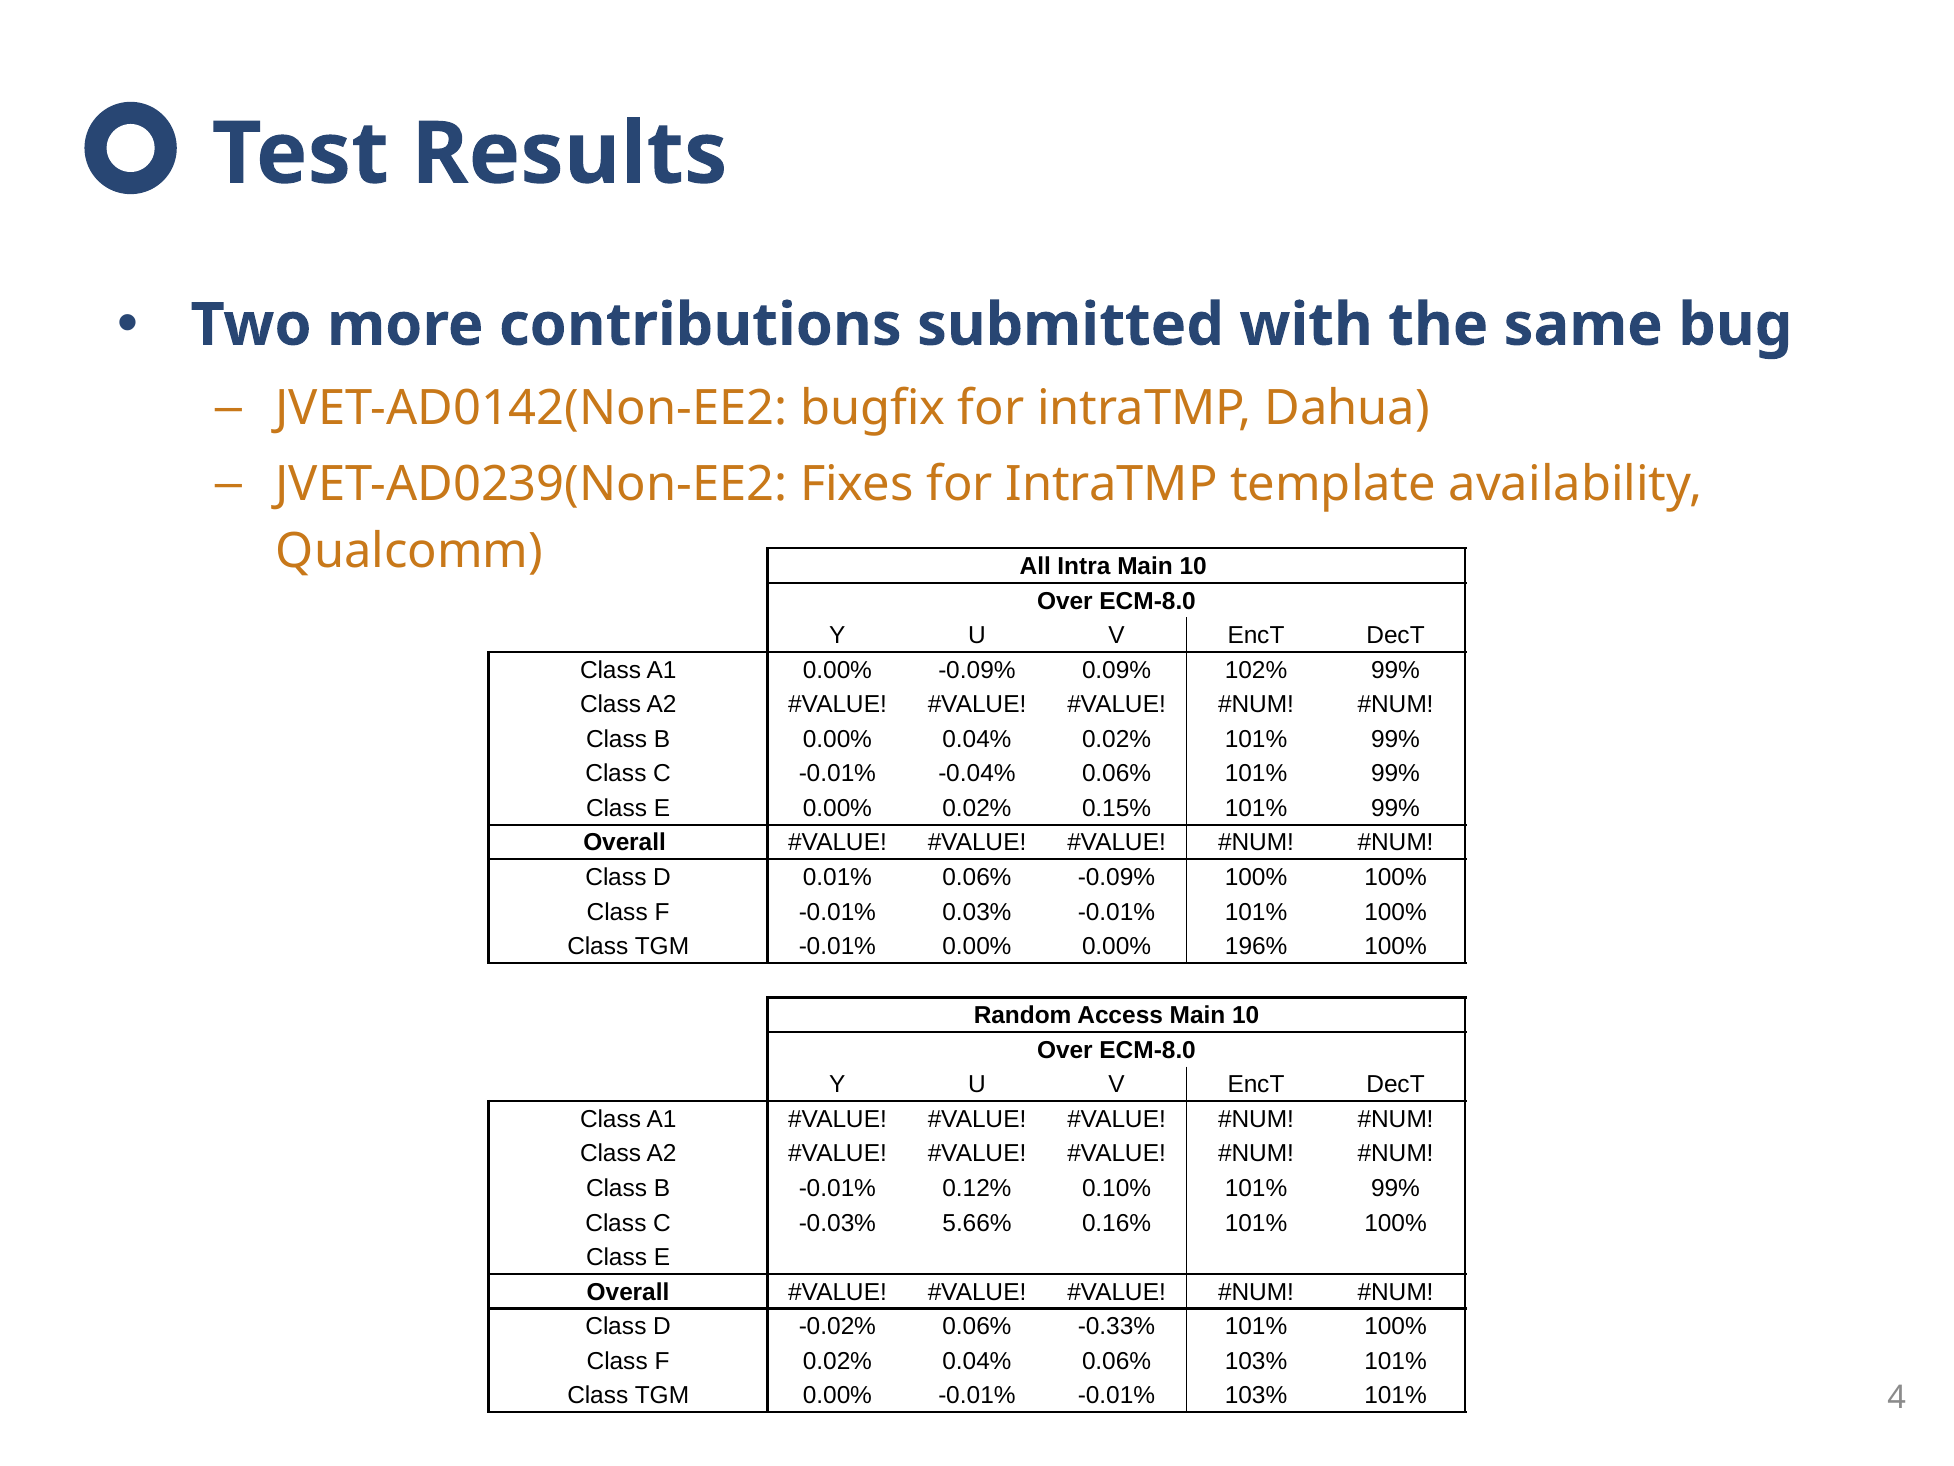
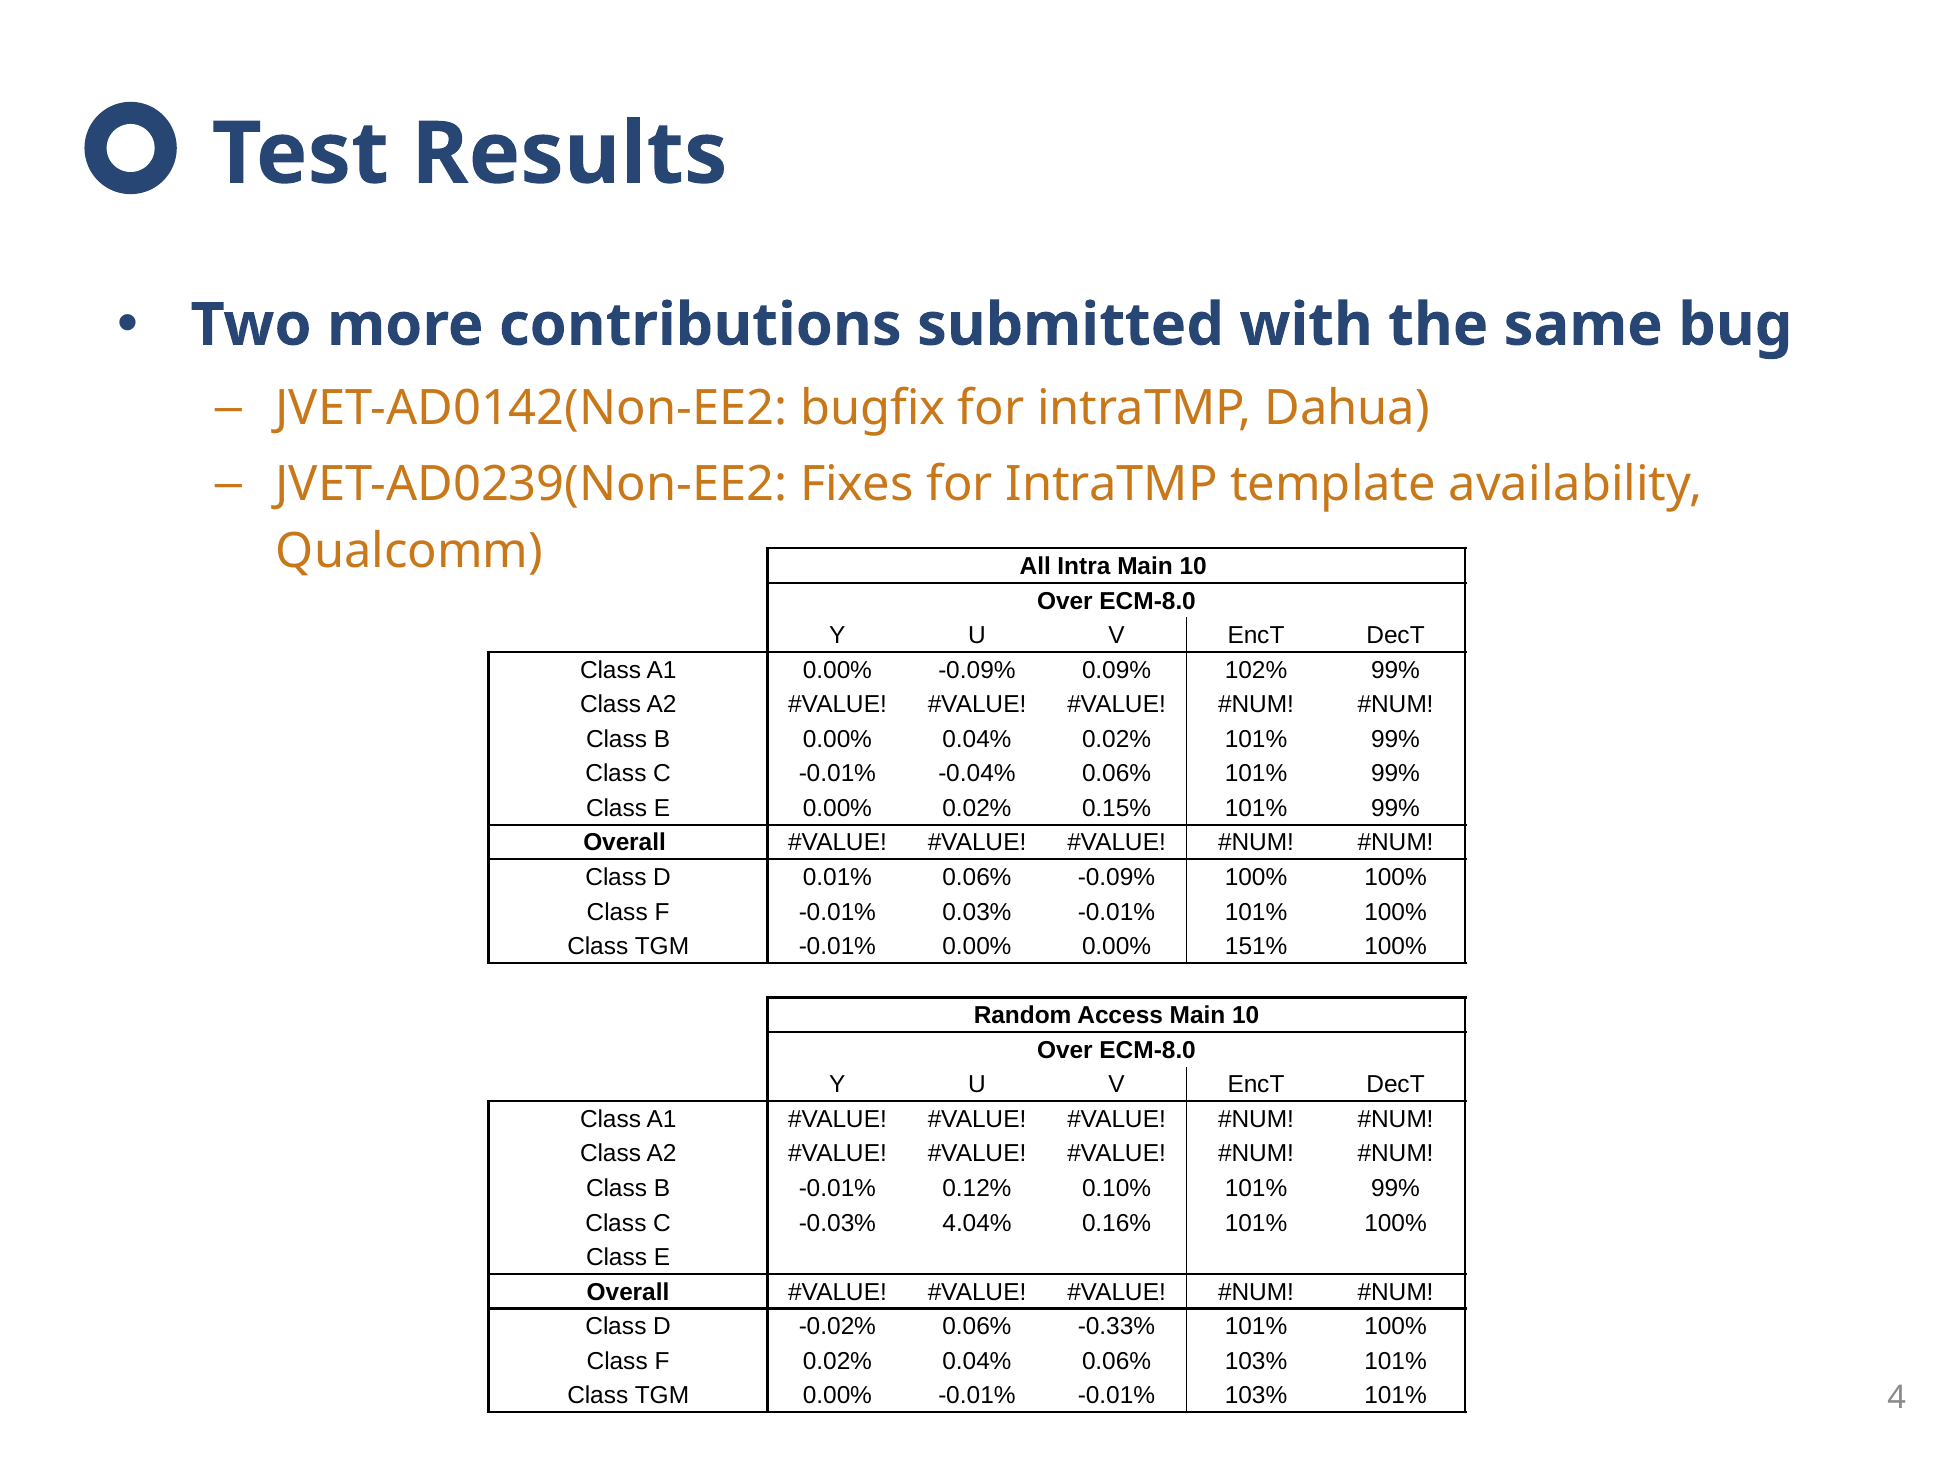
196%: 196% -> 151%
5.66%: 5.66% -> 4.04%
